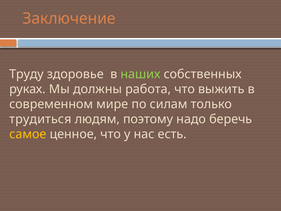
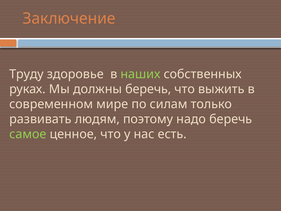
должны работа: работа -> беречь
трудиться: трудиться -> развивать
самое colour: yellow -> light green
